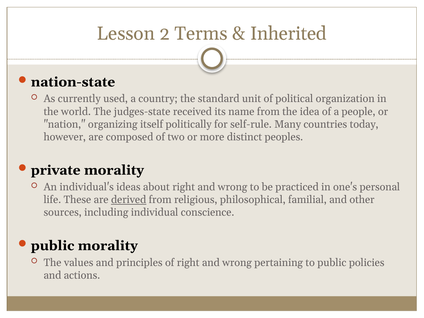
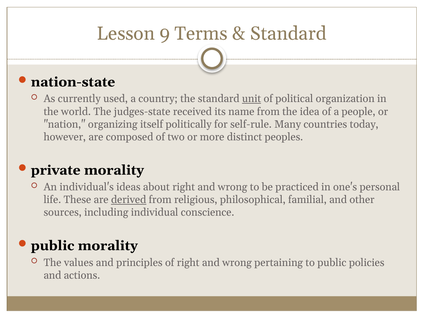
2: 2 -> 9
Inherited at (288, 34): Inherited -> Standard
unit underline: none -> present
